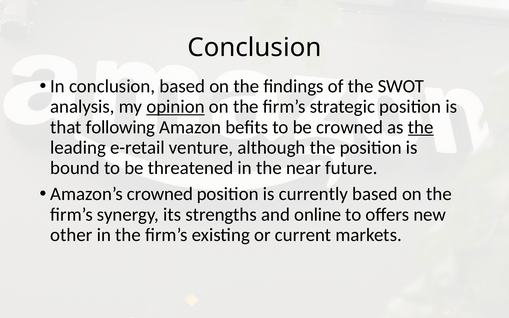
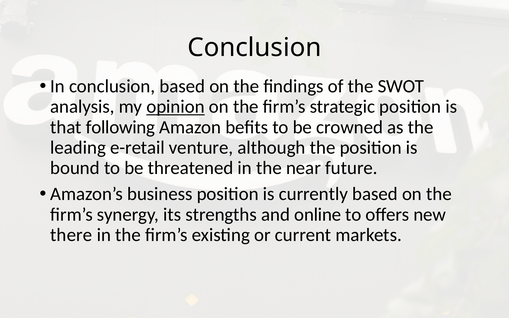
the at (421, 127) underline: present -> none
Amazon’s crowned: crowned -> business
other: other -> there
